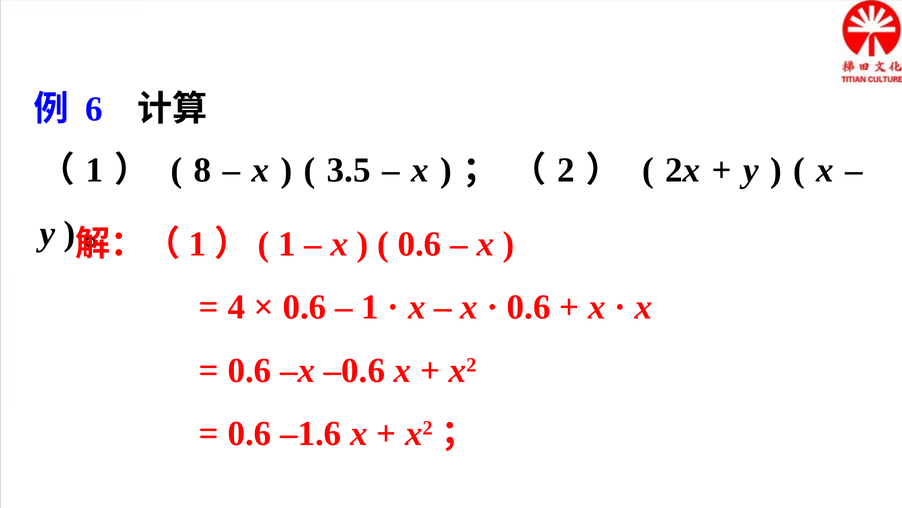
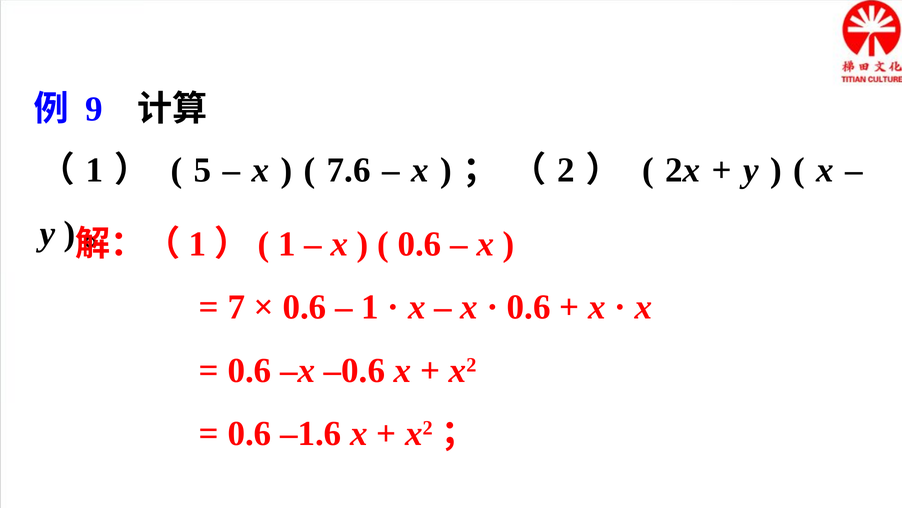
6: 6 -> 9
8: 8 -> 5
3.5: 3.5 -> 7.6
4: 4 -> 7
